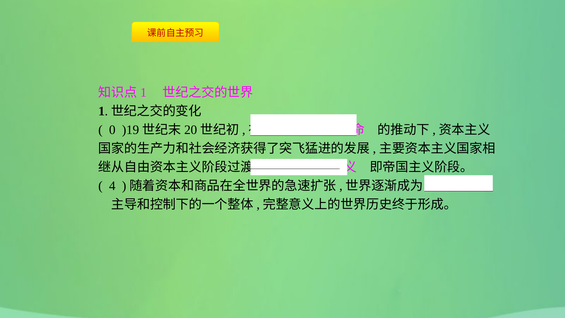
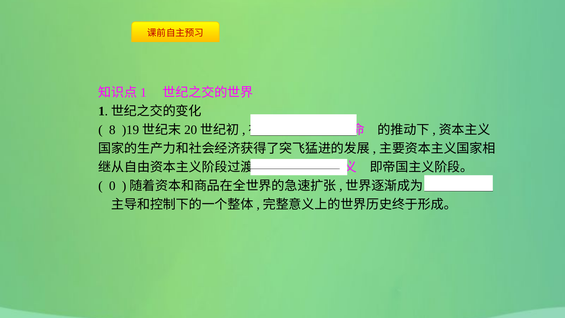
0: 0 -> 8
4: 4 -> 0
